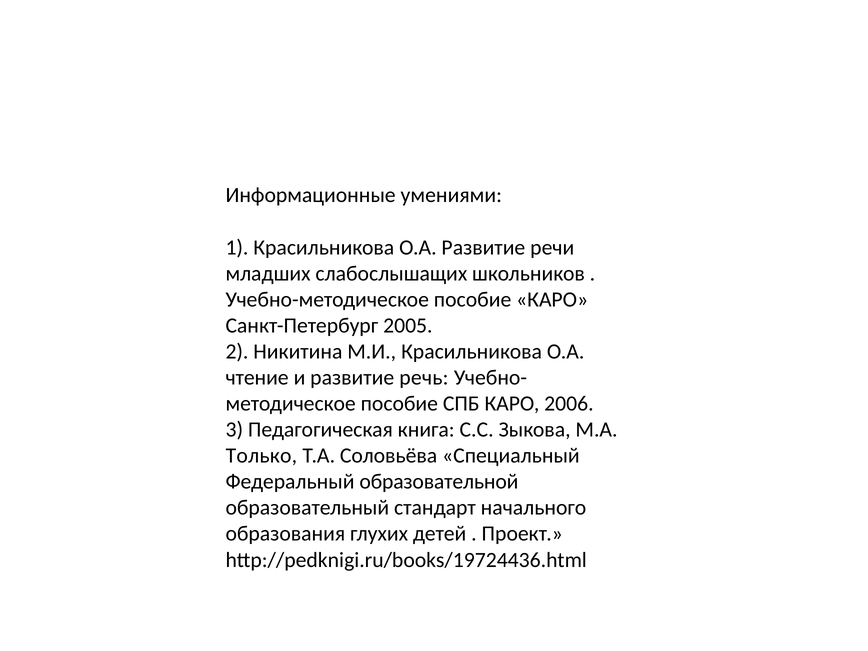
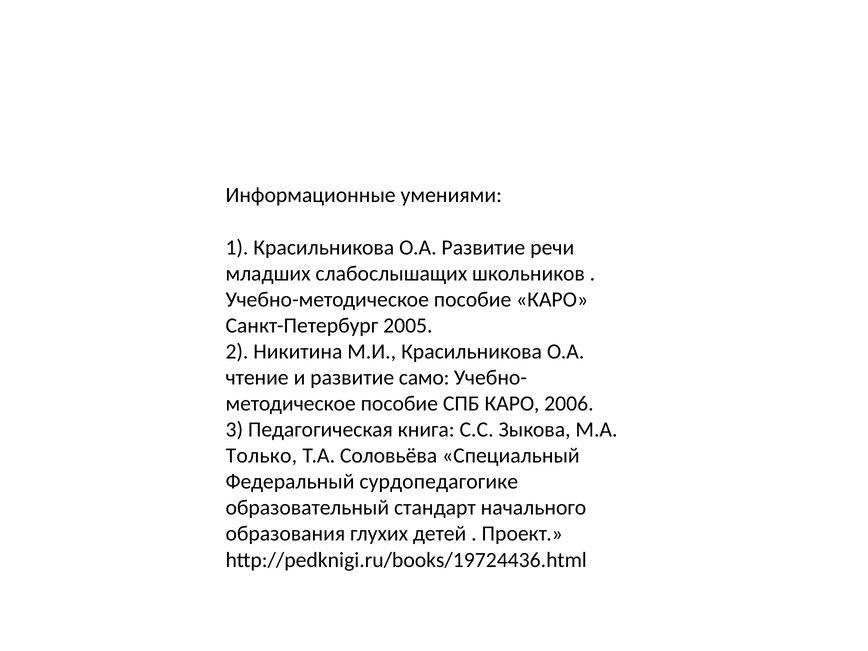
речь: речь -> само
образовательной: образовательной -> сурдопедагогике
